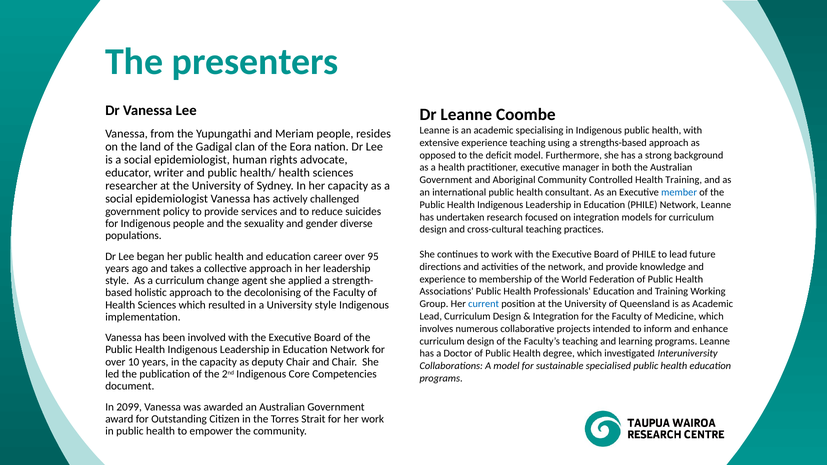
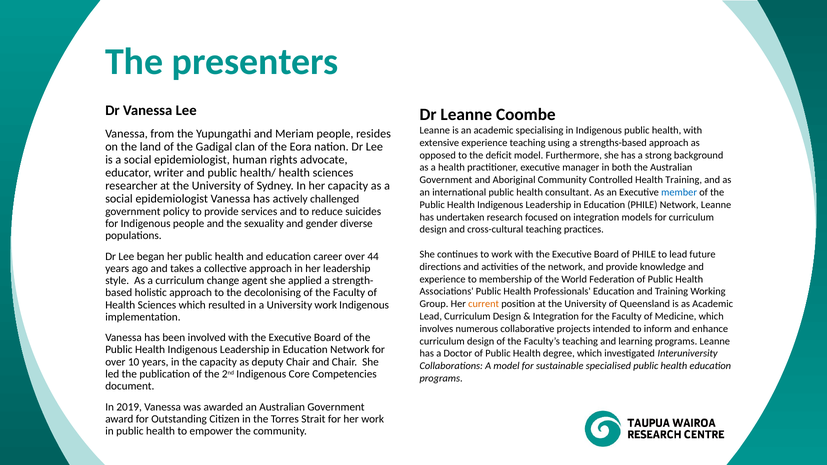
95: 95 -> 44
current colour: blue -> orange
University style: style -> work
2099: 2099 -> 2019
